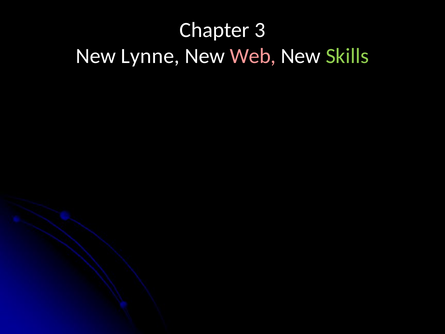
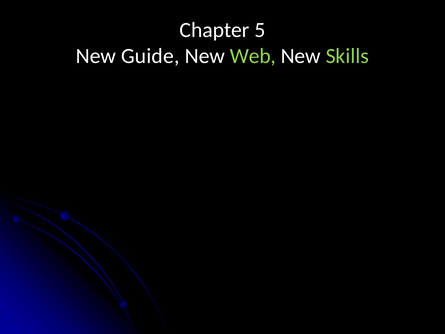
3: 3 -> 5
Lynne: Lynne -> Guide
Web colour: pink -> light green
